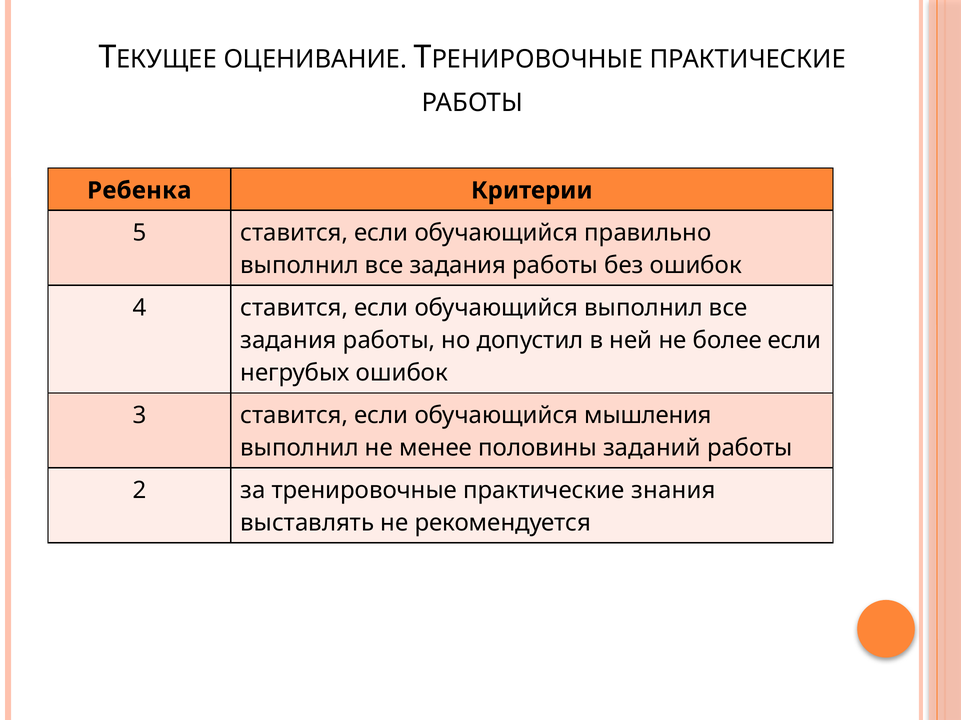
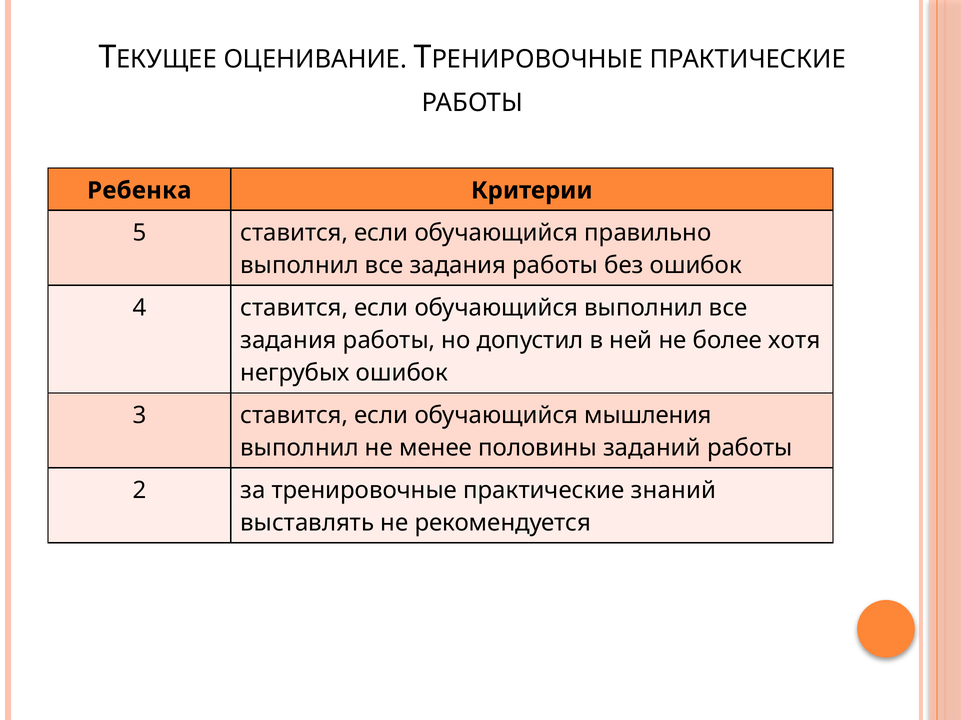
более если: если -> хотя
знания: знания -> знаний
